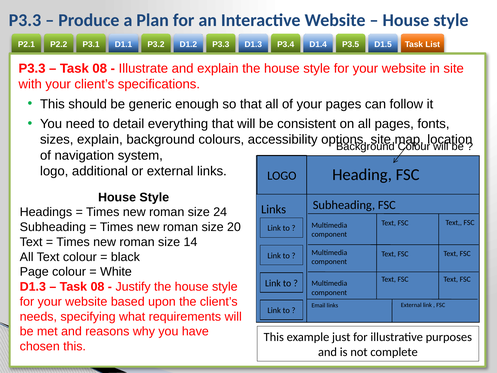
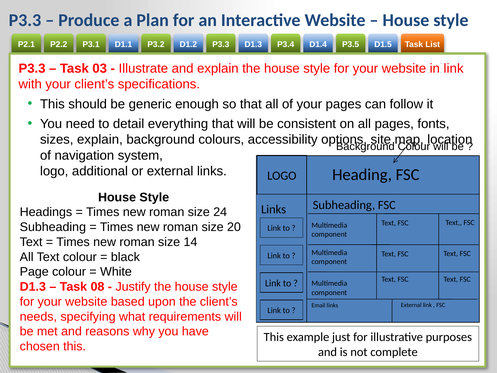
08 at (100, 68): 08 -> 03
in site: site -> link
